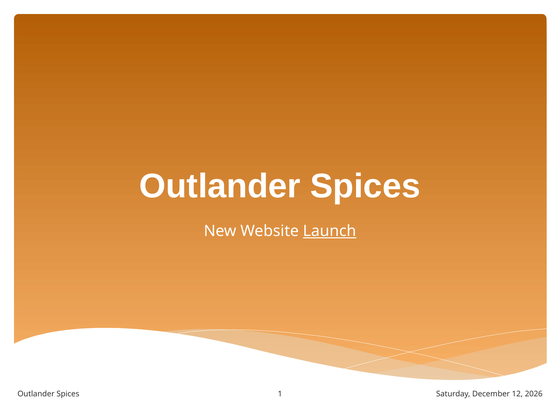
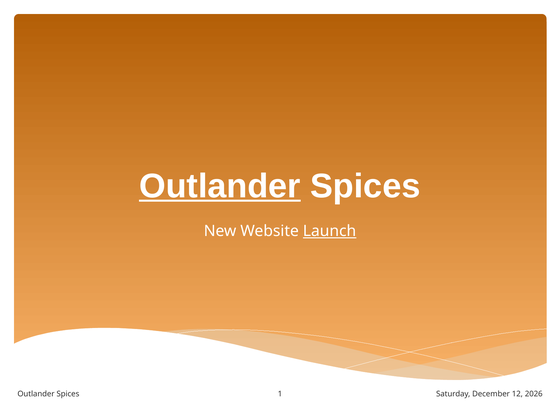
Outlander at (220, 186) underline: none -> present
